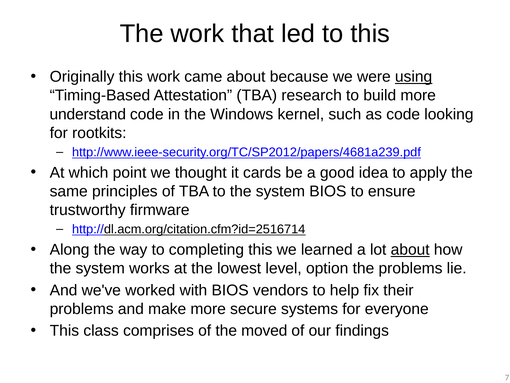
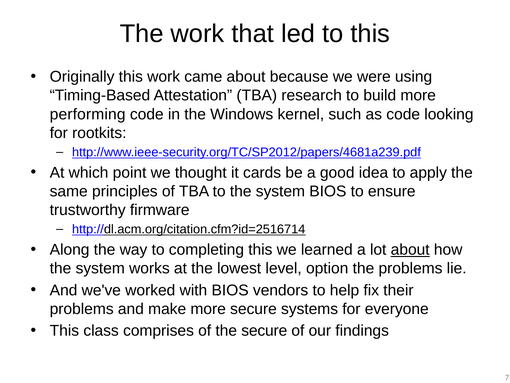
using underline: present -> none
understand: understand -> performing
the moved: moved -> secure
